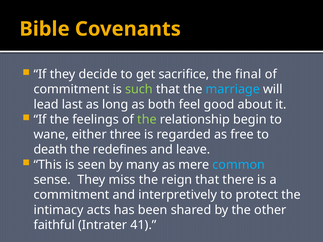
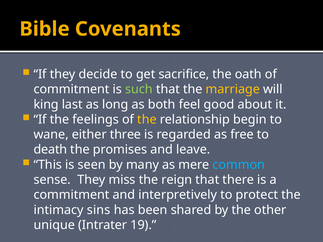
final: final -> oath
marriage colour: light blue -> yellow
lead: lead -> king
the at (147, 120) colour: light green -> yellow
redefines: redefines -> promises
acts: acts -> sins
faithful: faithful -> unique
41: 41 -> 19
